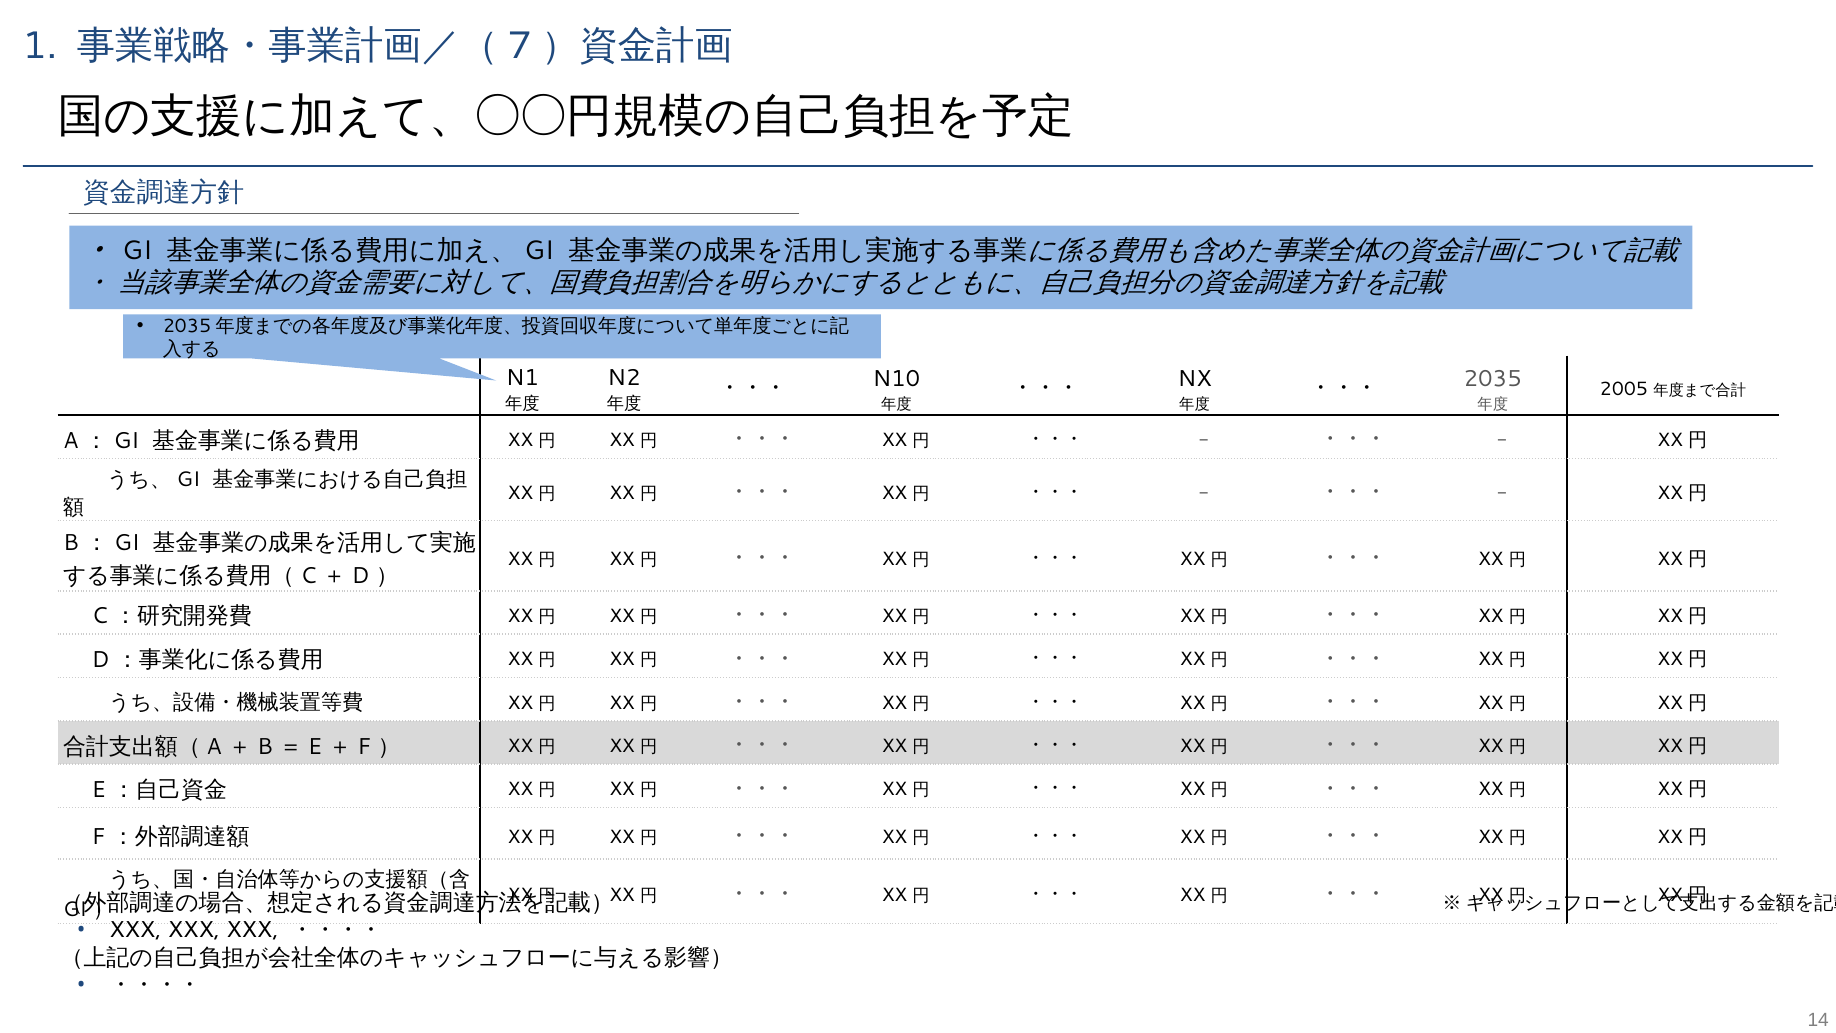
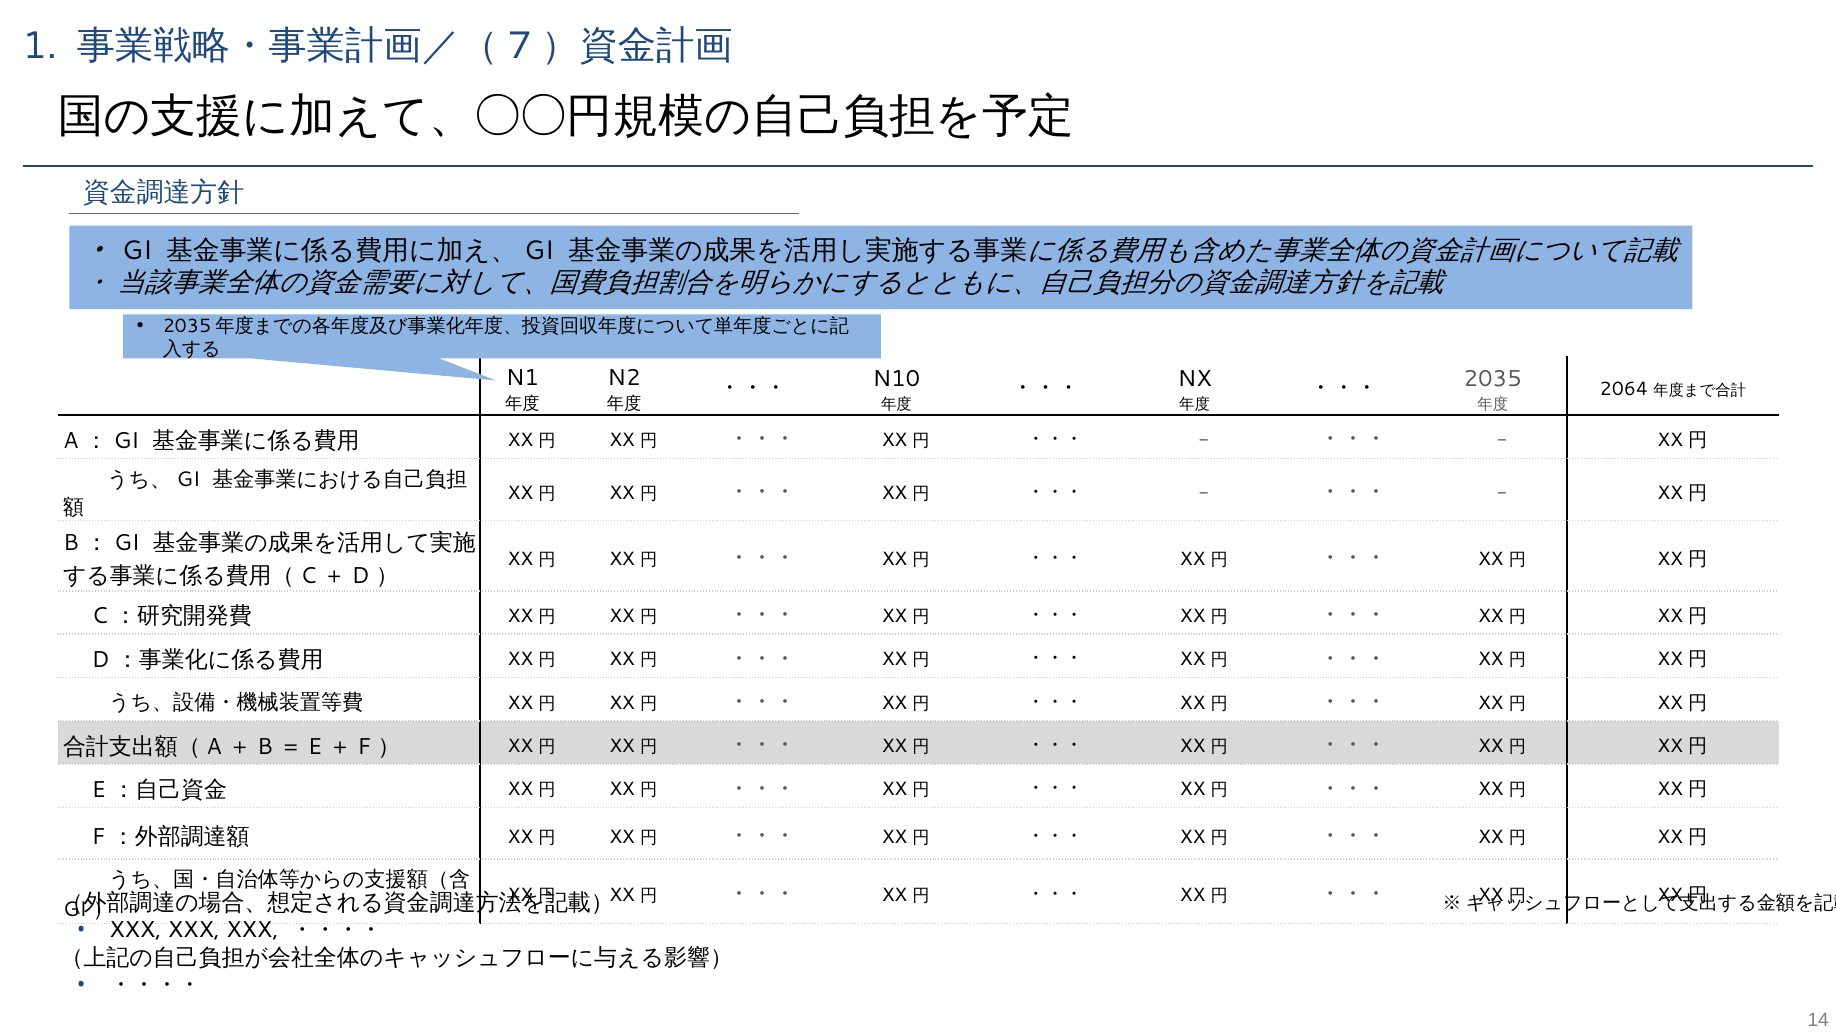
2005: 2005 -> 2064
